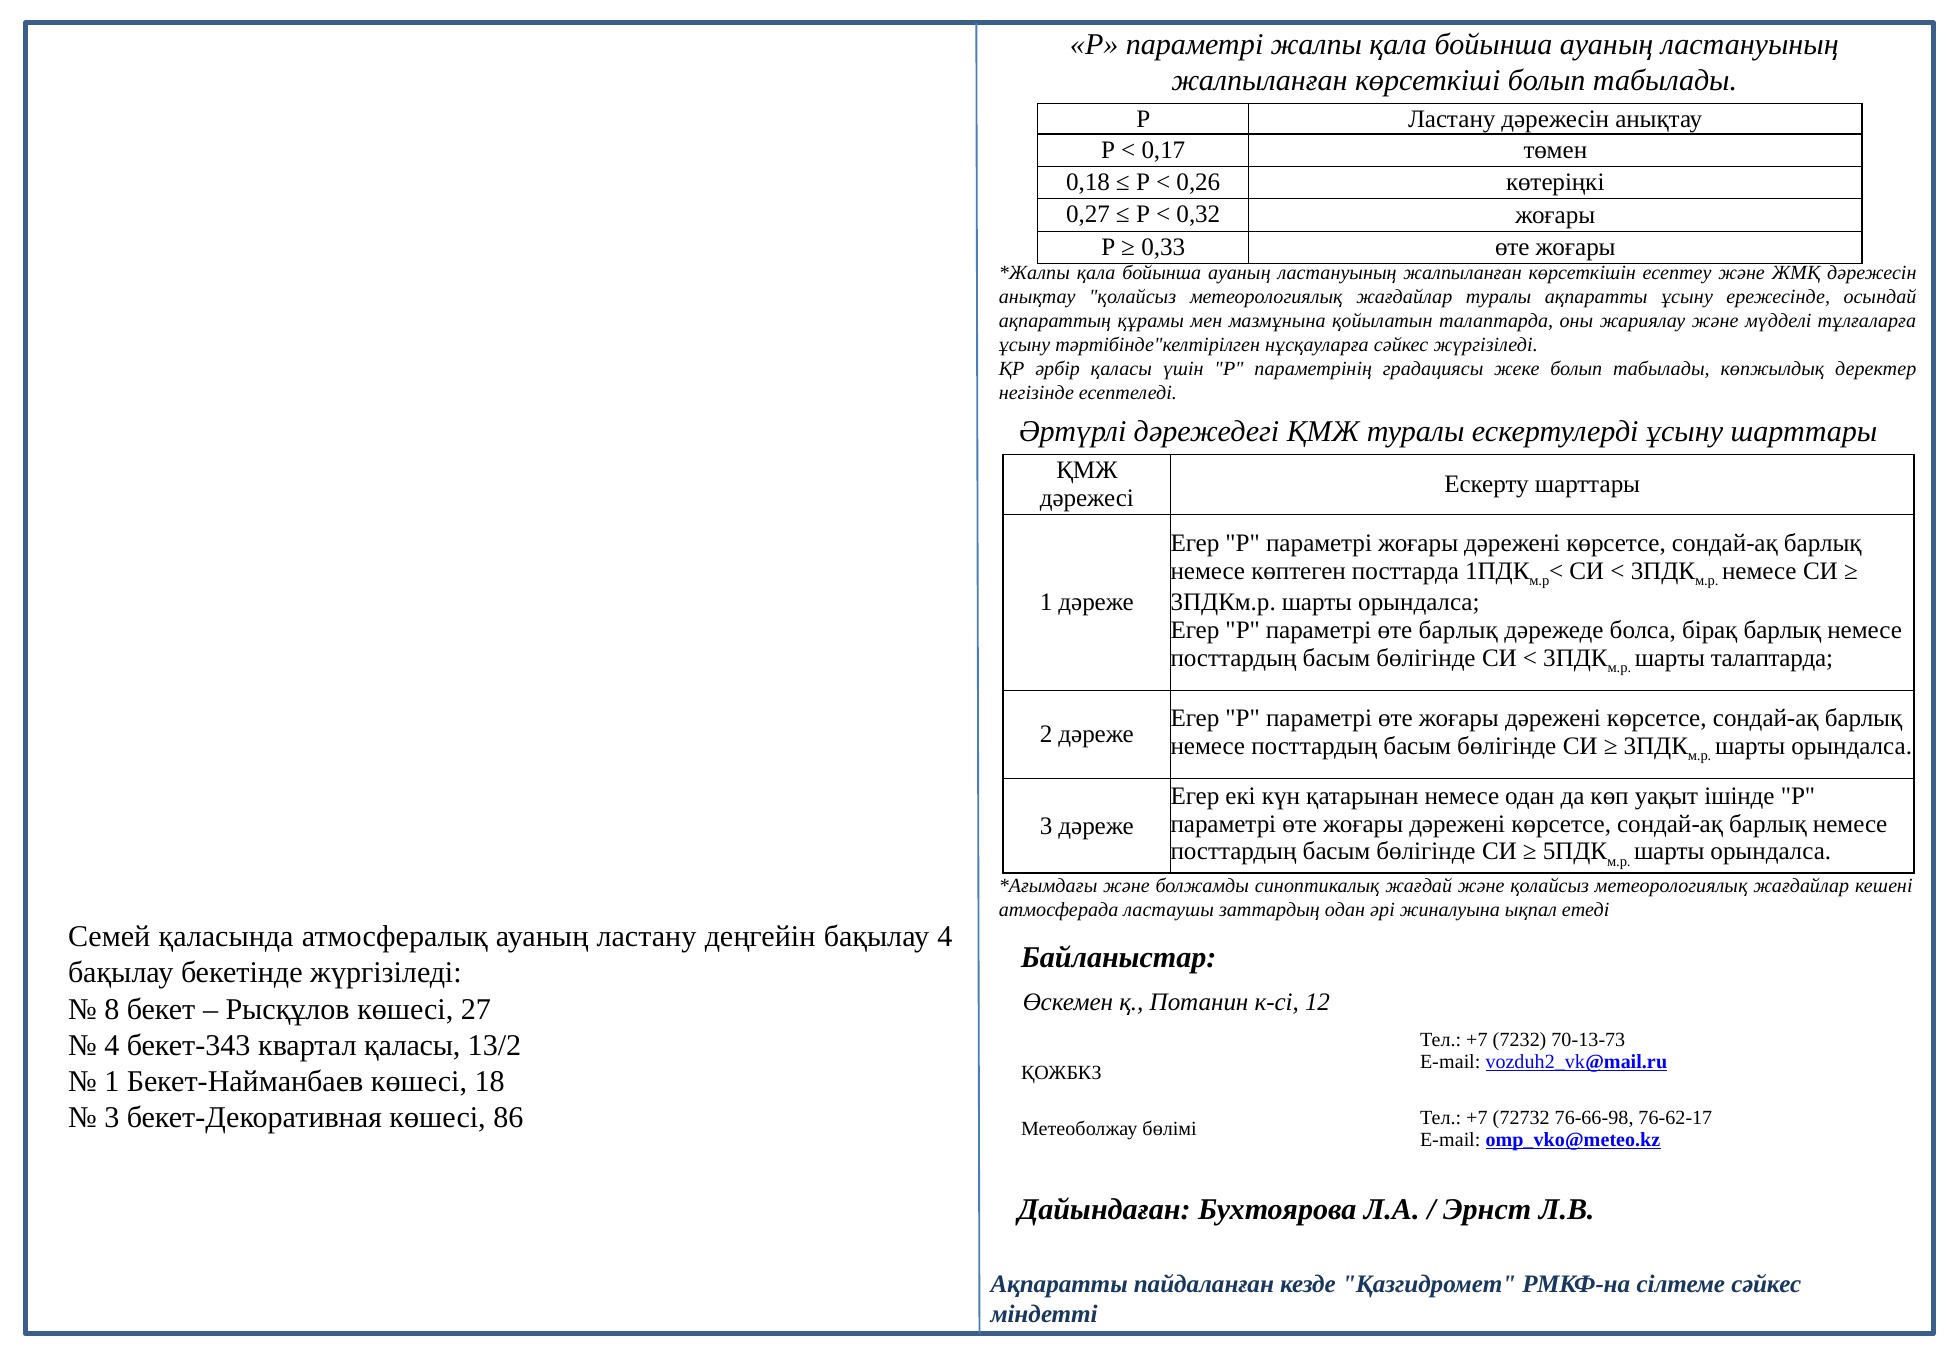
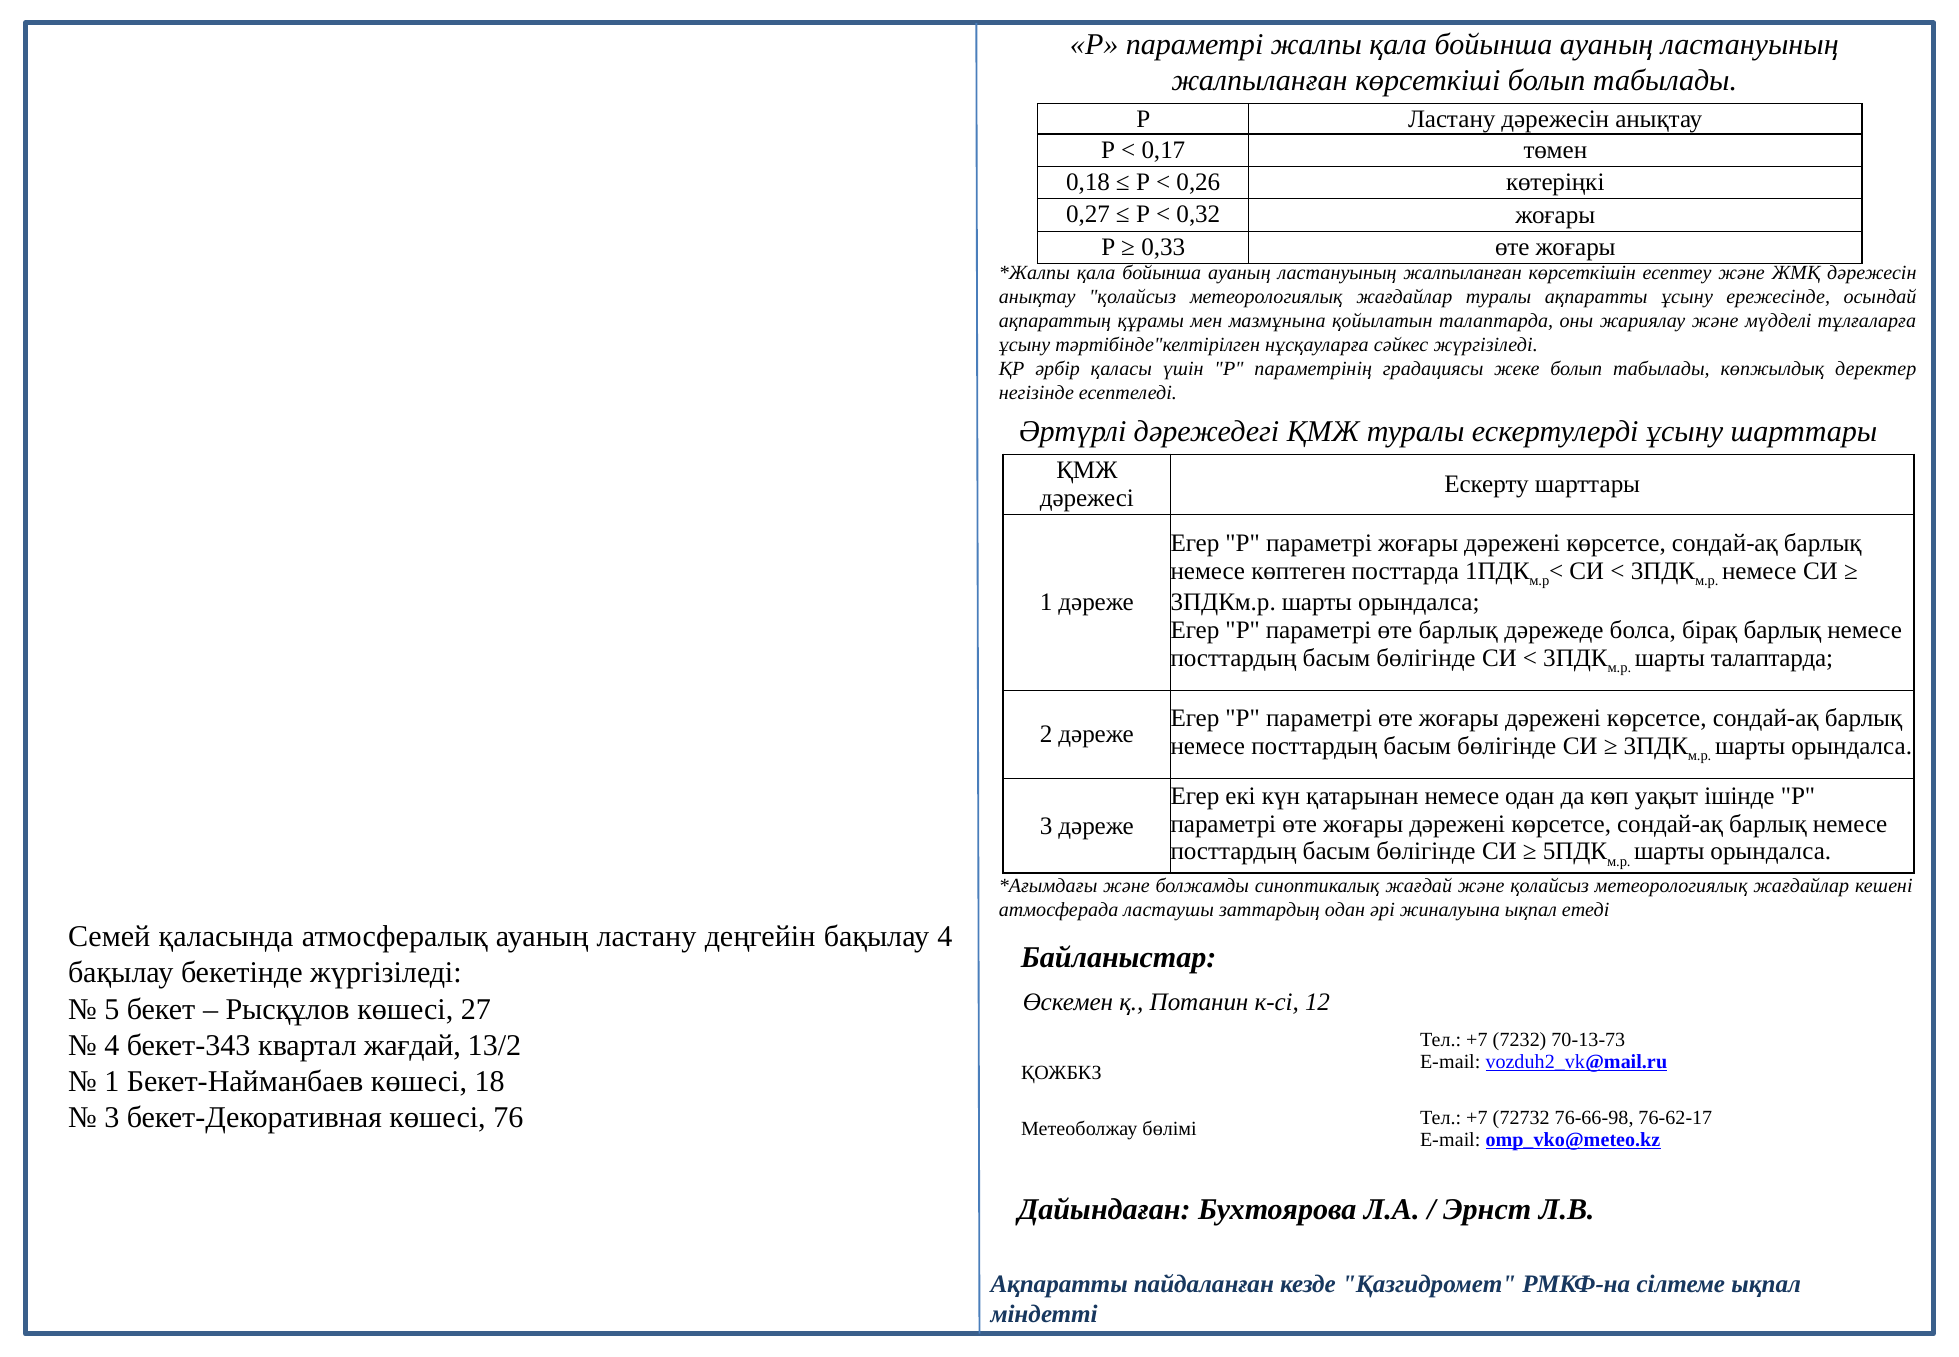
8: 8 -> 5
квартал қаласы: қаласы -> жағдай
86: 86 -> 76
сілтеме сәйкес: сәйкес -> ықпал
